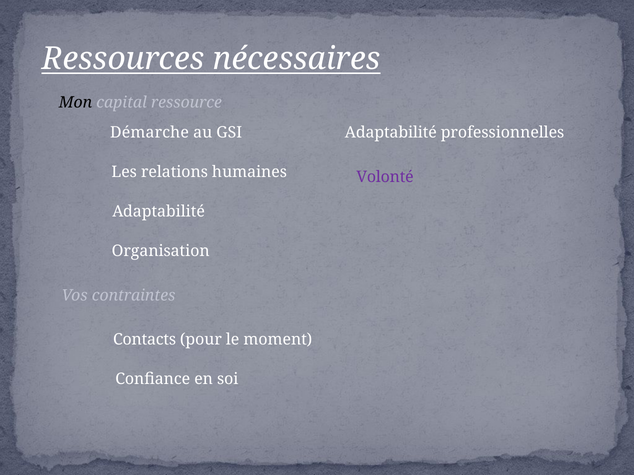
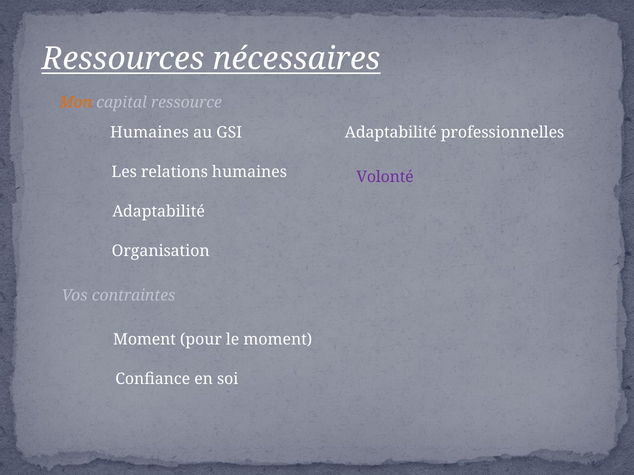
Mon colour: black -> orange
Démarche at (150, 133): Démarche -> Humaines
Contacts at (145, 340): Contacts -> Moment
